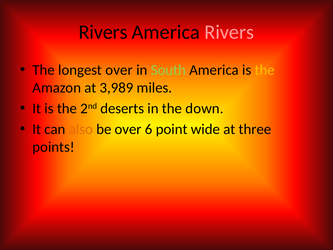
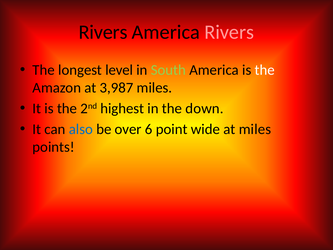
longest over: over -> level
the at (265, 70) colour: yellow -> white
3,989: 3,989 -> 3,987
deserts: deserts -> highest
also colour: orange -> blue
at three: three -> miles
